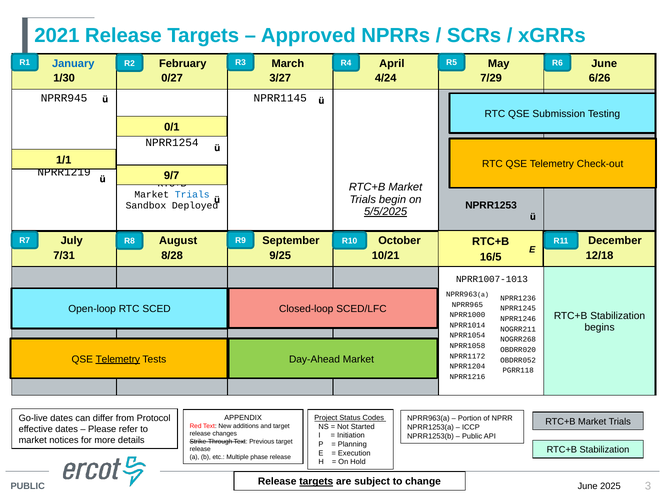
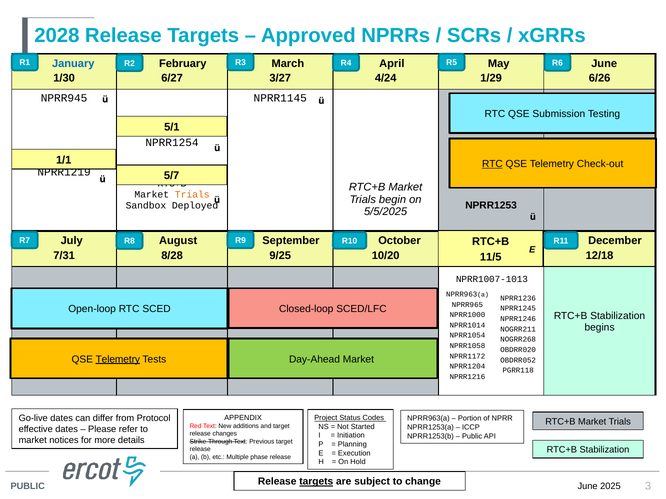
2021: 2021 -> 2028
0/27: 0/27 -> 6/27
7/29: 7/29 -> 1/29
0/1: 0/1 -> 5/1
RTC at (492, 164) underline: none -> present
9/7: 9/7 -> 5/7
Trials at (192, 195) colour: blue -> orange
5/5/2025 underline: present -> none
10/21: 10/21 -> 10/20
16/5: 16/5 -> 11/5
